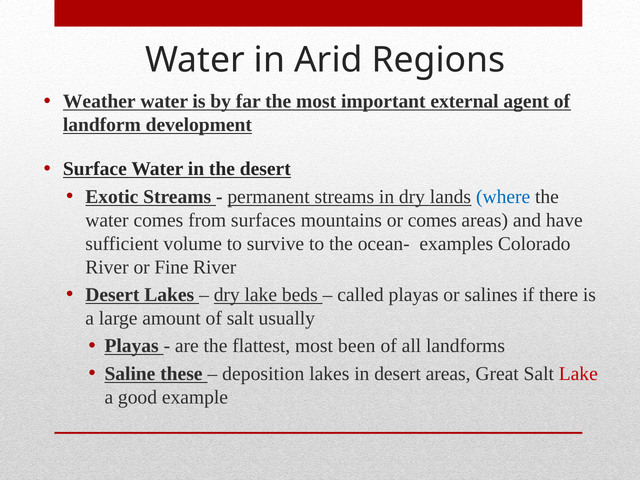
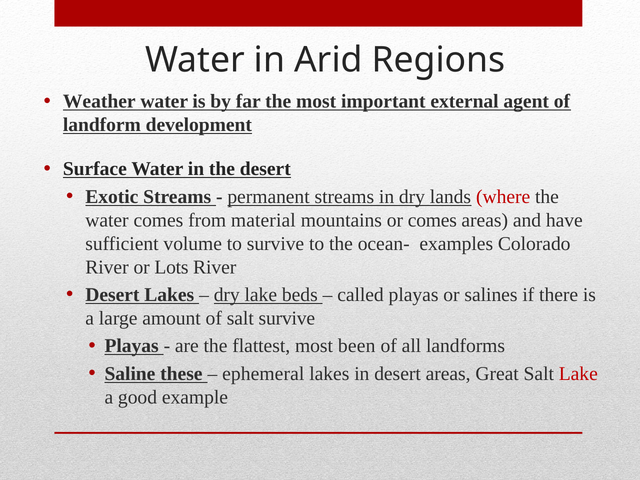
where colour: blue -> red
surfaces: surfaces -> material
Fine: Fine -> Lots
salt usually: usually -> survive
deposition: deposition -> ephemeral
